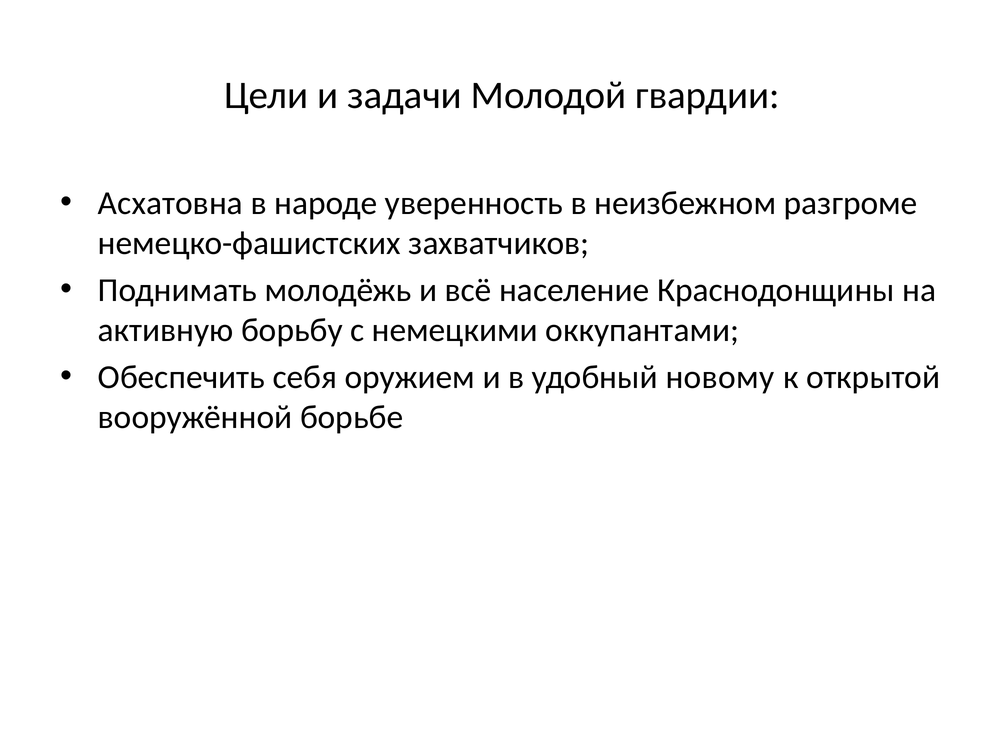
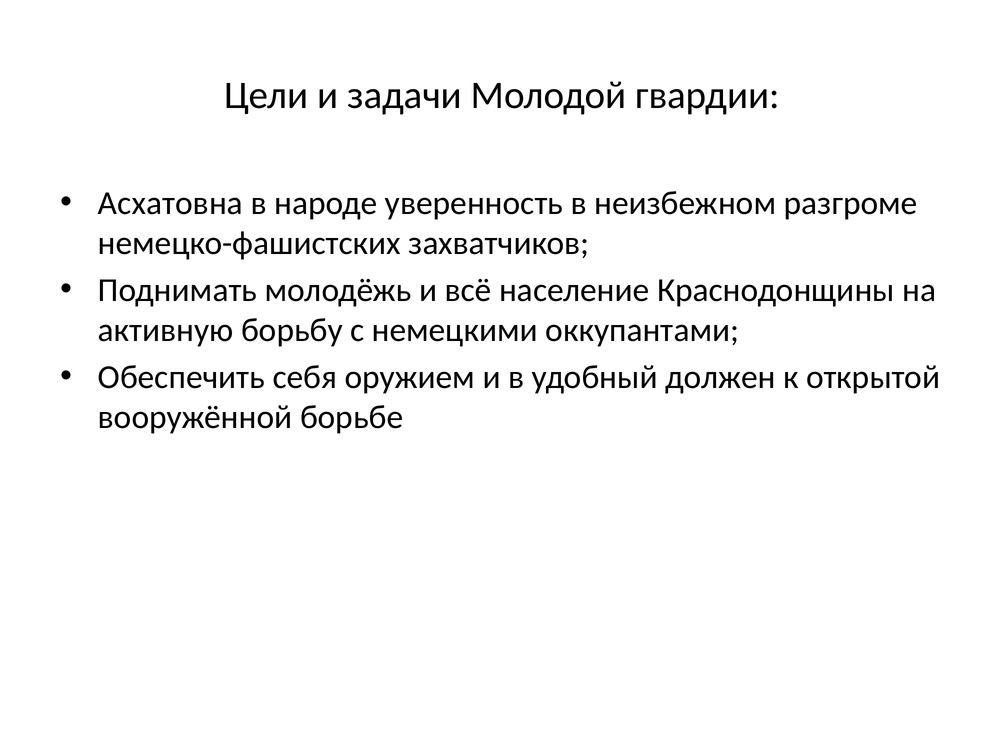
новому: новому -> должен
